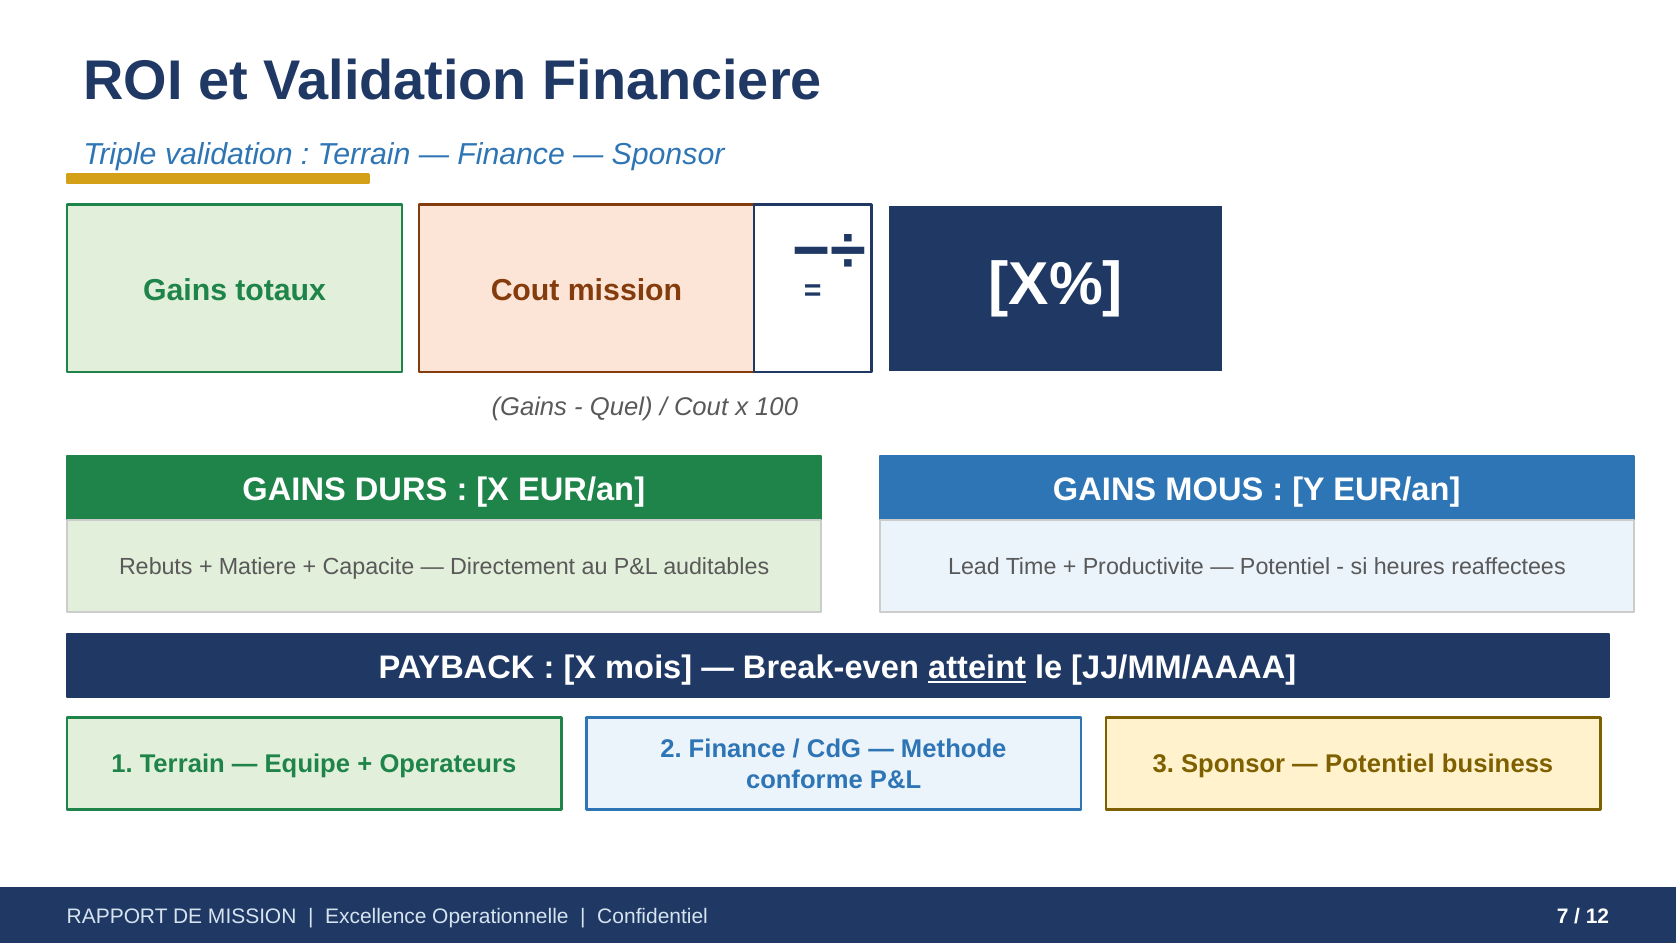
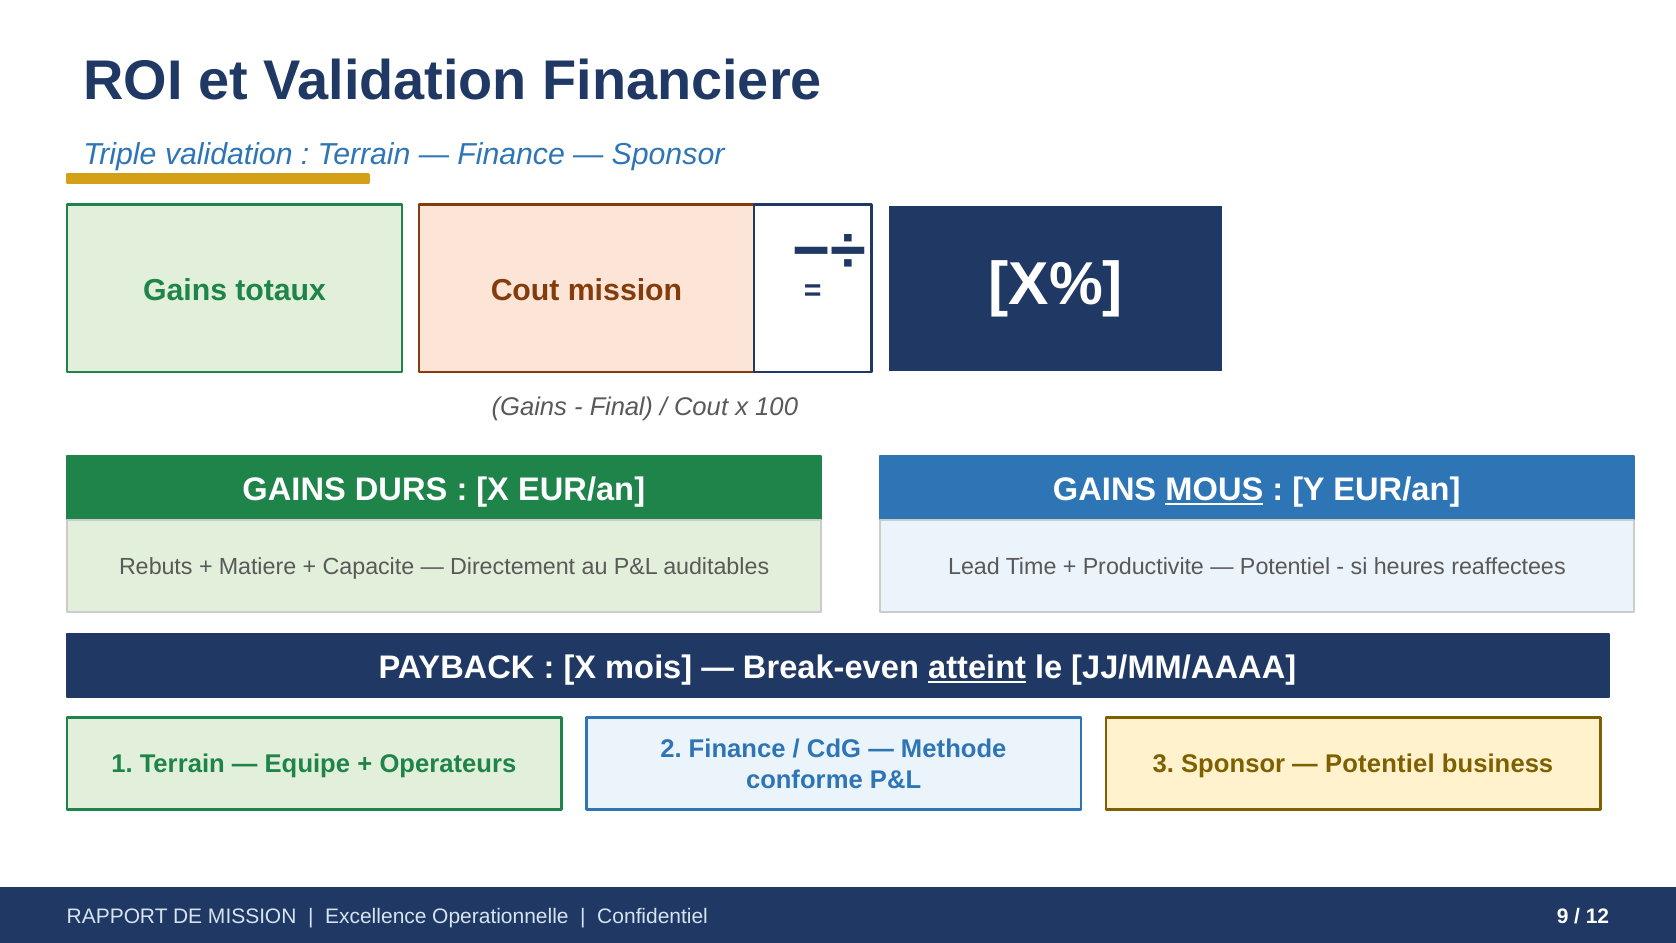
Quel: Quel -> Final
MOUS underline: none -> present
7: 7 -> 9
